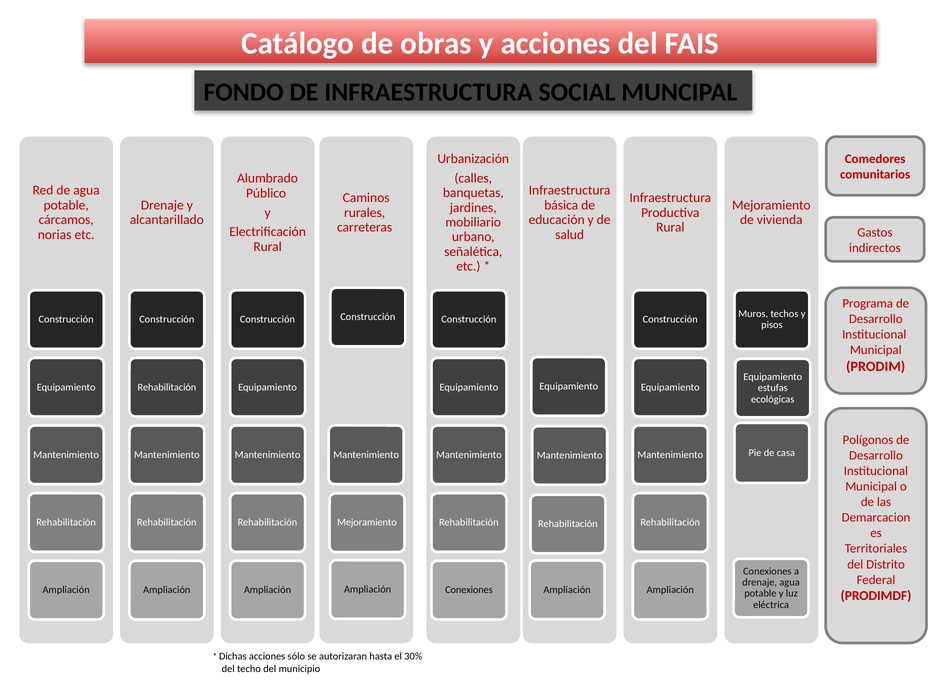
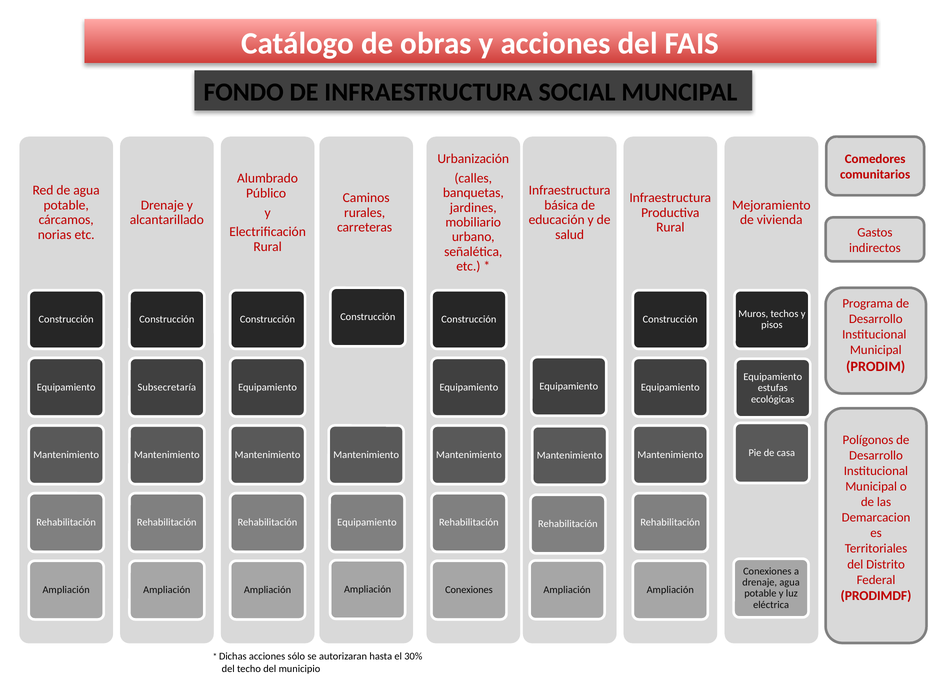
Rehabilitación at (167, 387): Rehabilitación -> Subsecretaría
Mejoramiento at (367, 523): Mejoramiento -> Equipamiento
